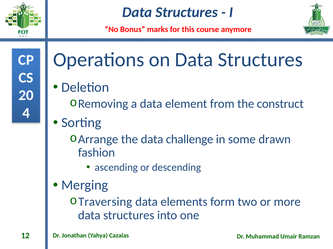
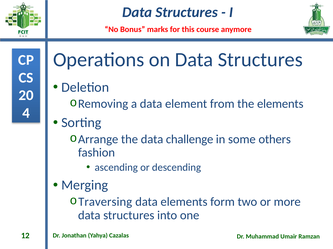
the construct: construct -> elements
drawn: drawn -> others
